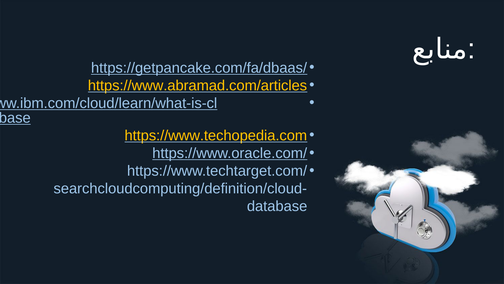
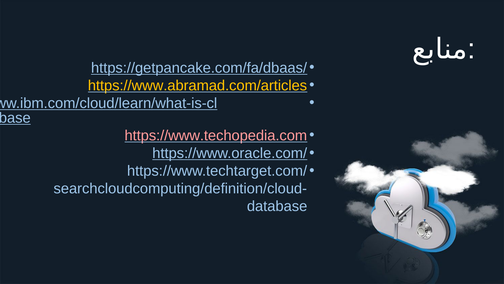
https://www.techopedia.com colour: yellow -> pink
